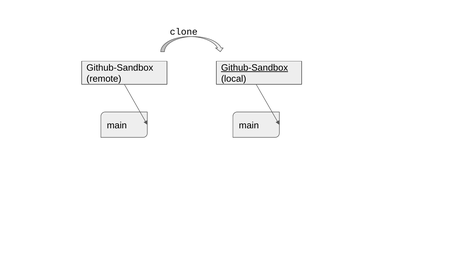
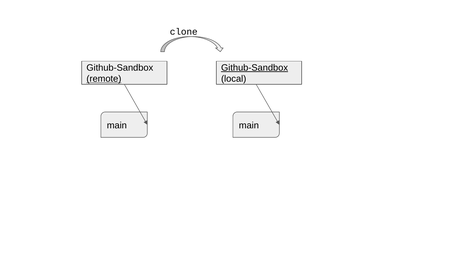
remote underline: none -> present
